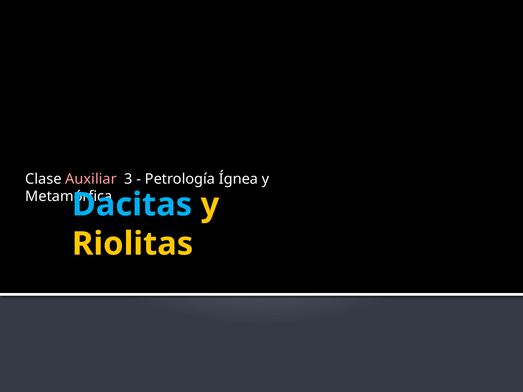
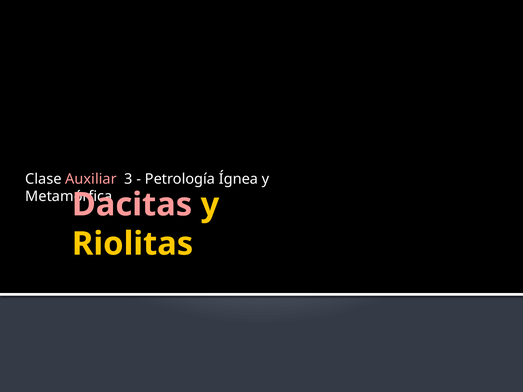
Dacitas colour: light blue -> pink
